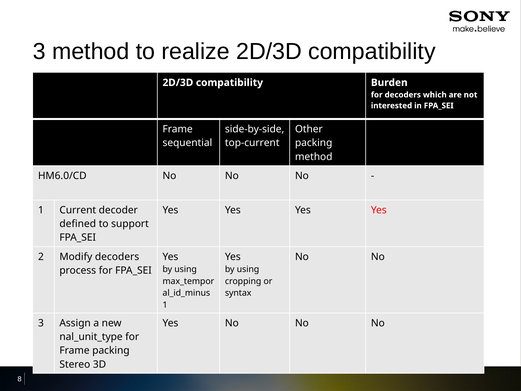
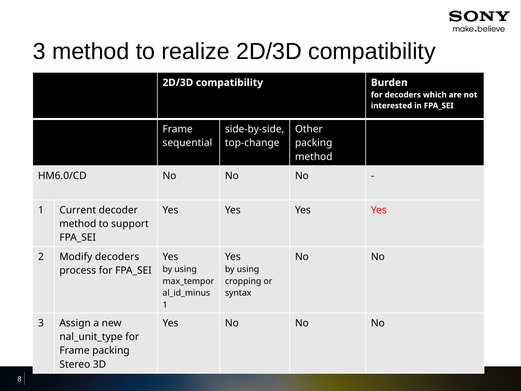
top-current: top-current -> top-change
defined at (78, 224): defined -> method
